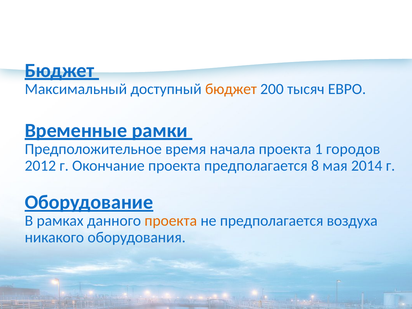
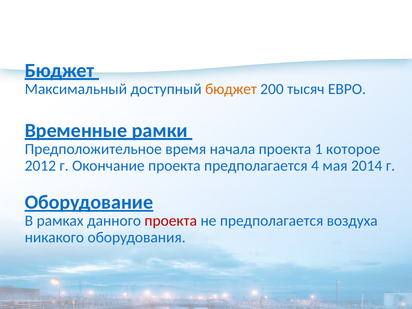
городов: городов -> которое
8: 8 -> 4
проекта at (171, 221) colour: orange -> red
